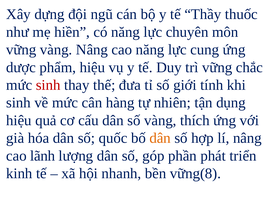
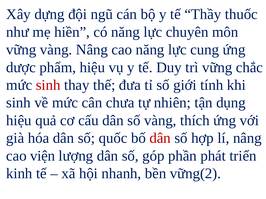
hàng: hàng -> chưa
dân at (160, 138) colour: orange -> red
lãnh: lãnh -> viện
vững(8: vững(8 -> vững(2
